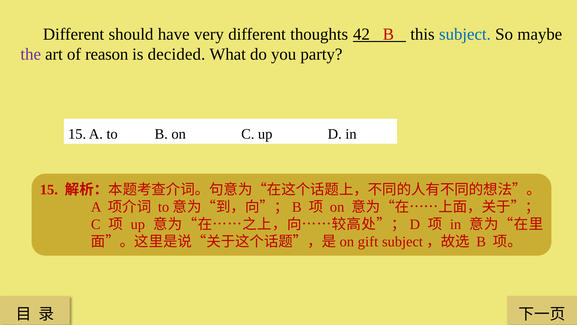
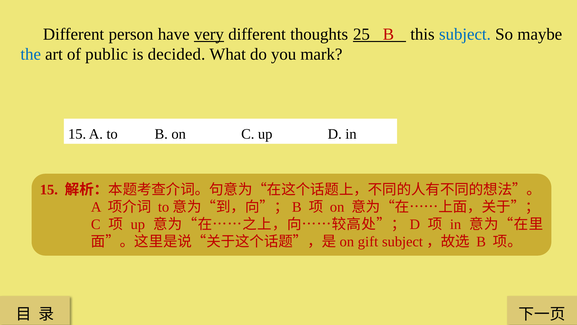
should: should -> person
very underline: none -> present
42: 42 -> 25
the colour: purple -> blue
reason: reason -> public
party: party -> mark
